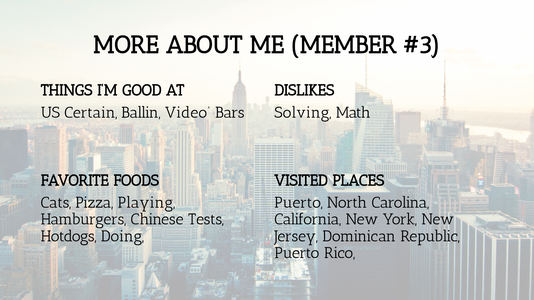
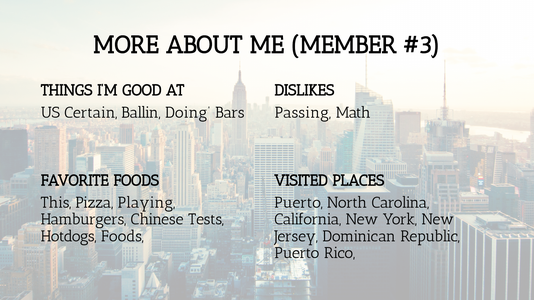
Video: Video -> Doing
Solving: Solving -> Passing
Cats: Cats -> This
Hotdogs Doing: Doing -> Foods
